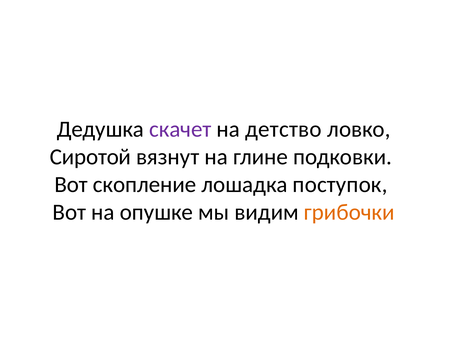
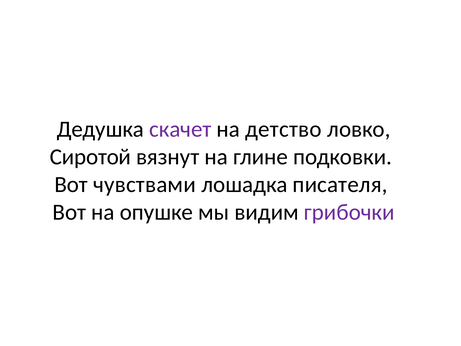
скопление: скопление -> чувствами
поступок: поступок -> писателя
грибочки colour: orange -> purple
